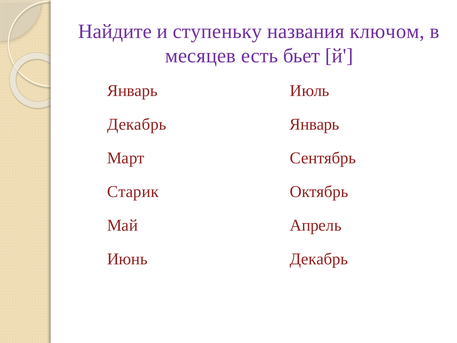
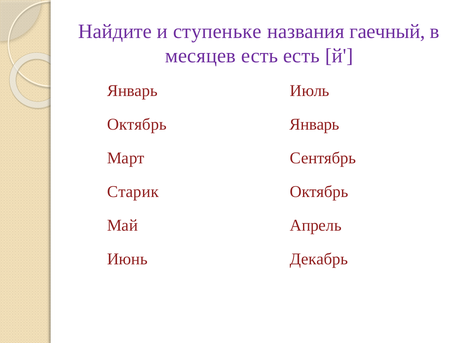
ступеньку: ступеньку -> ступеньке
ключом: ключом -> гаечный
есть бьет: бьет -> есть
Декабрь at (137, 124): Декабрь -> Октябрь
